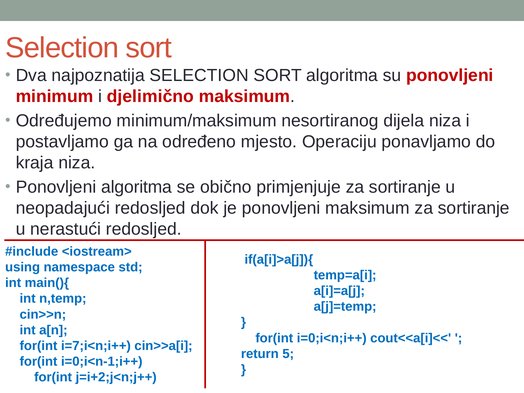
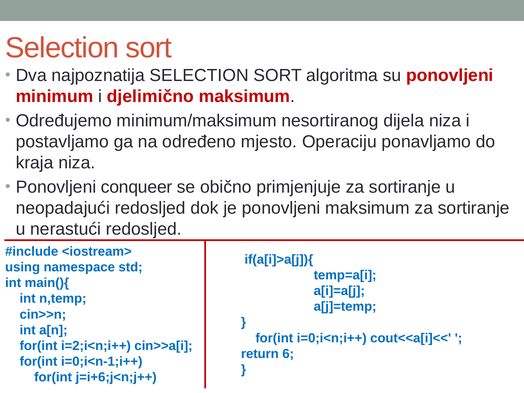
Ponovljeni algoritma: algoritma -> conqueer
i=7;i<n;i++: i=7;i<n;i++ -> i=2;i<n;i++
5: 5 -> 6
j=i+2;j<n;j++: j=i+2;j<n;j++ -> j=i+6;j<n;j++
